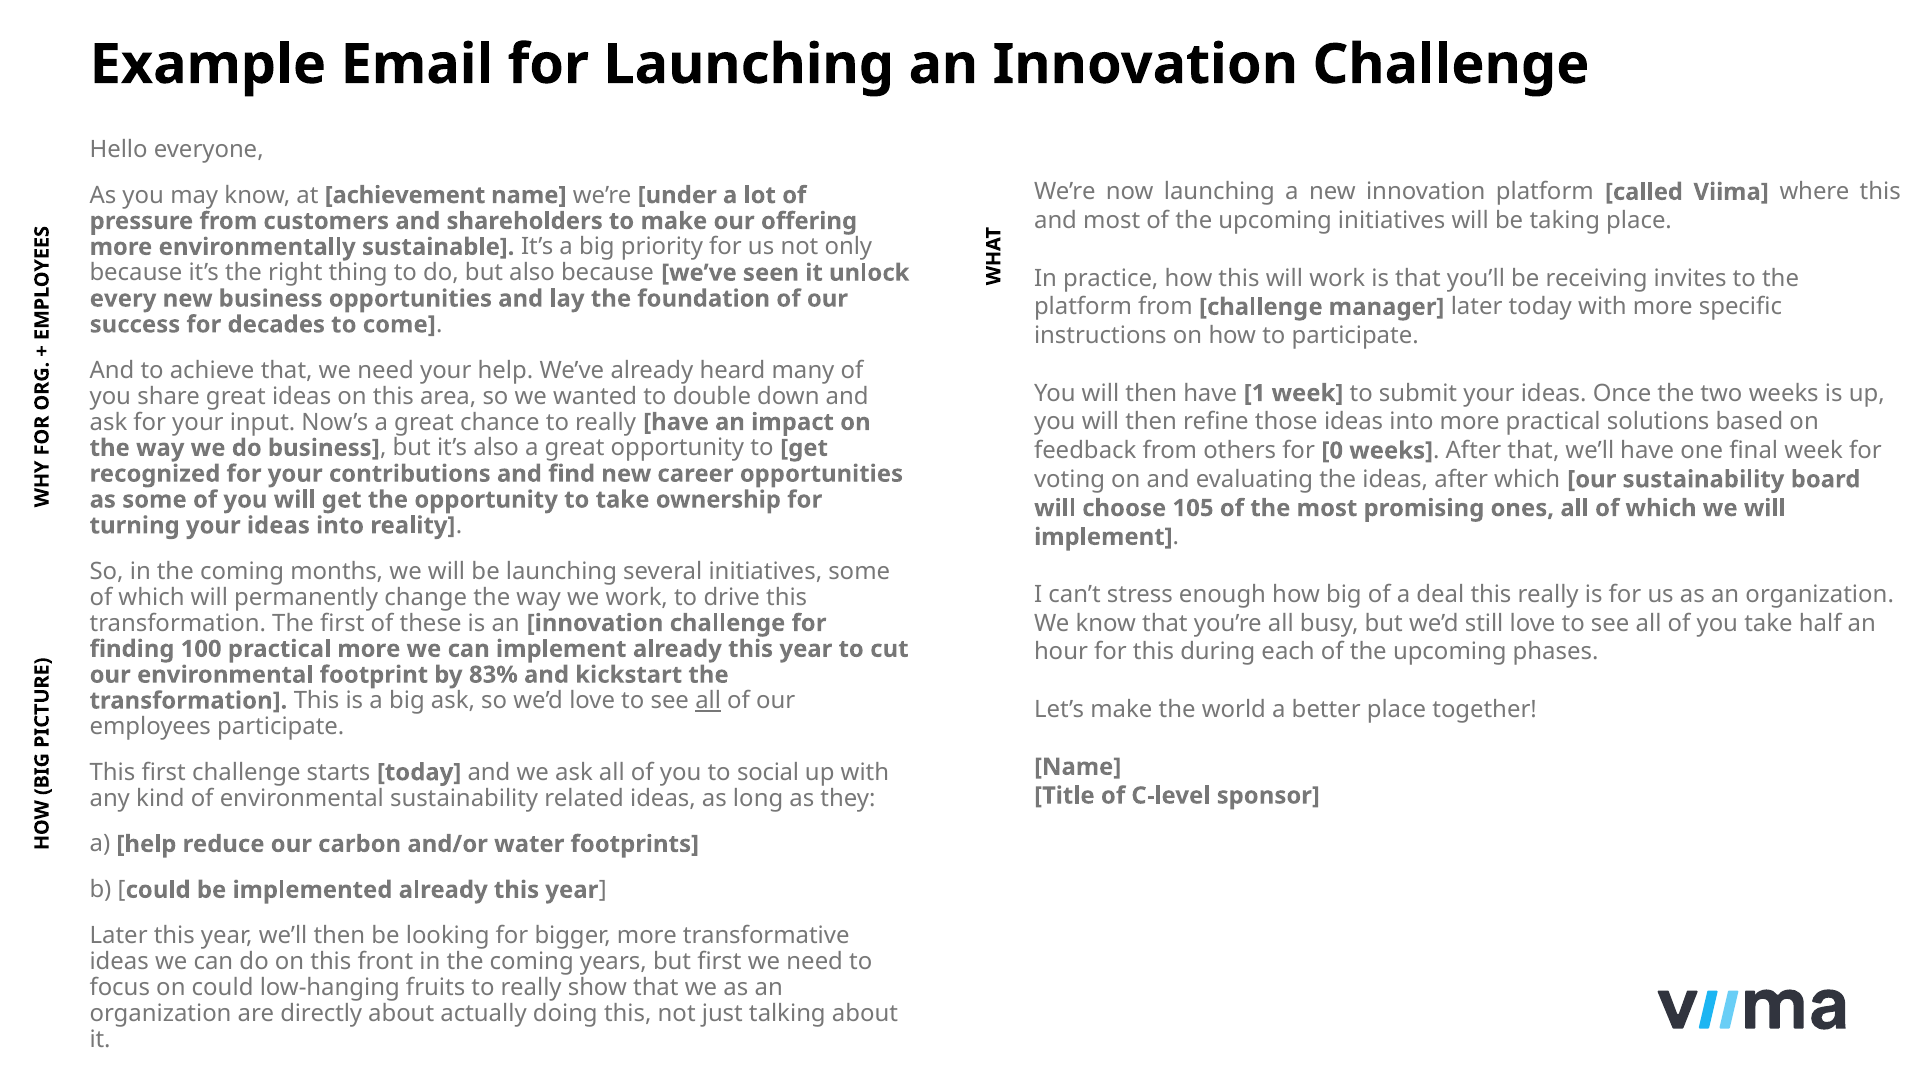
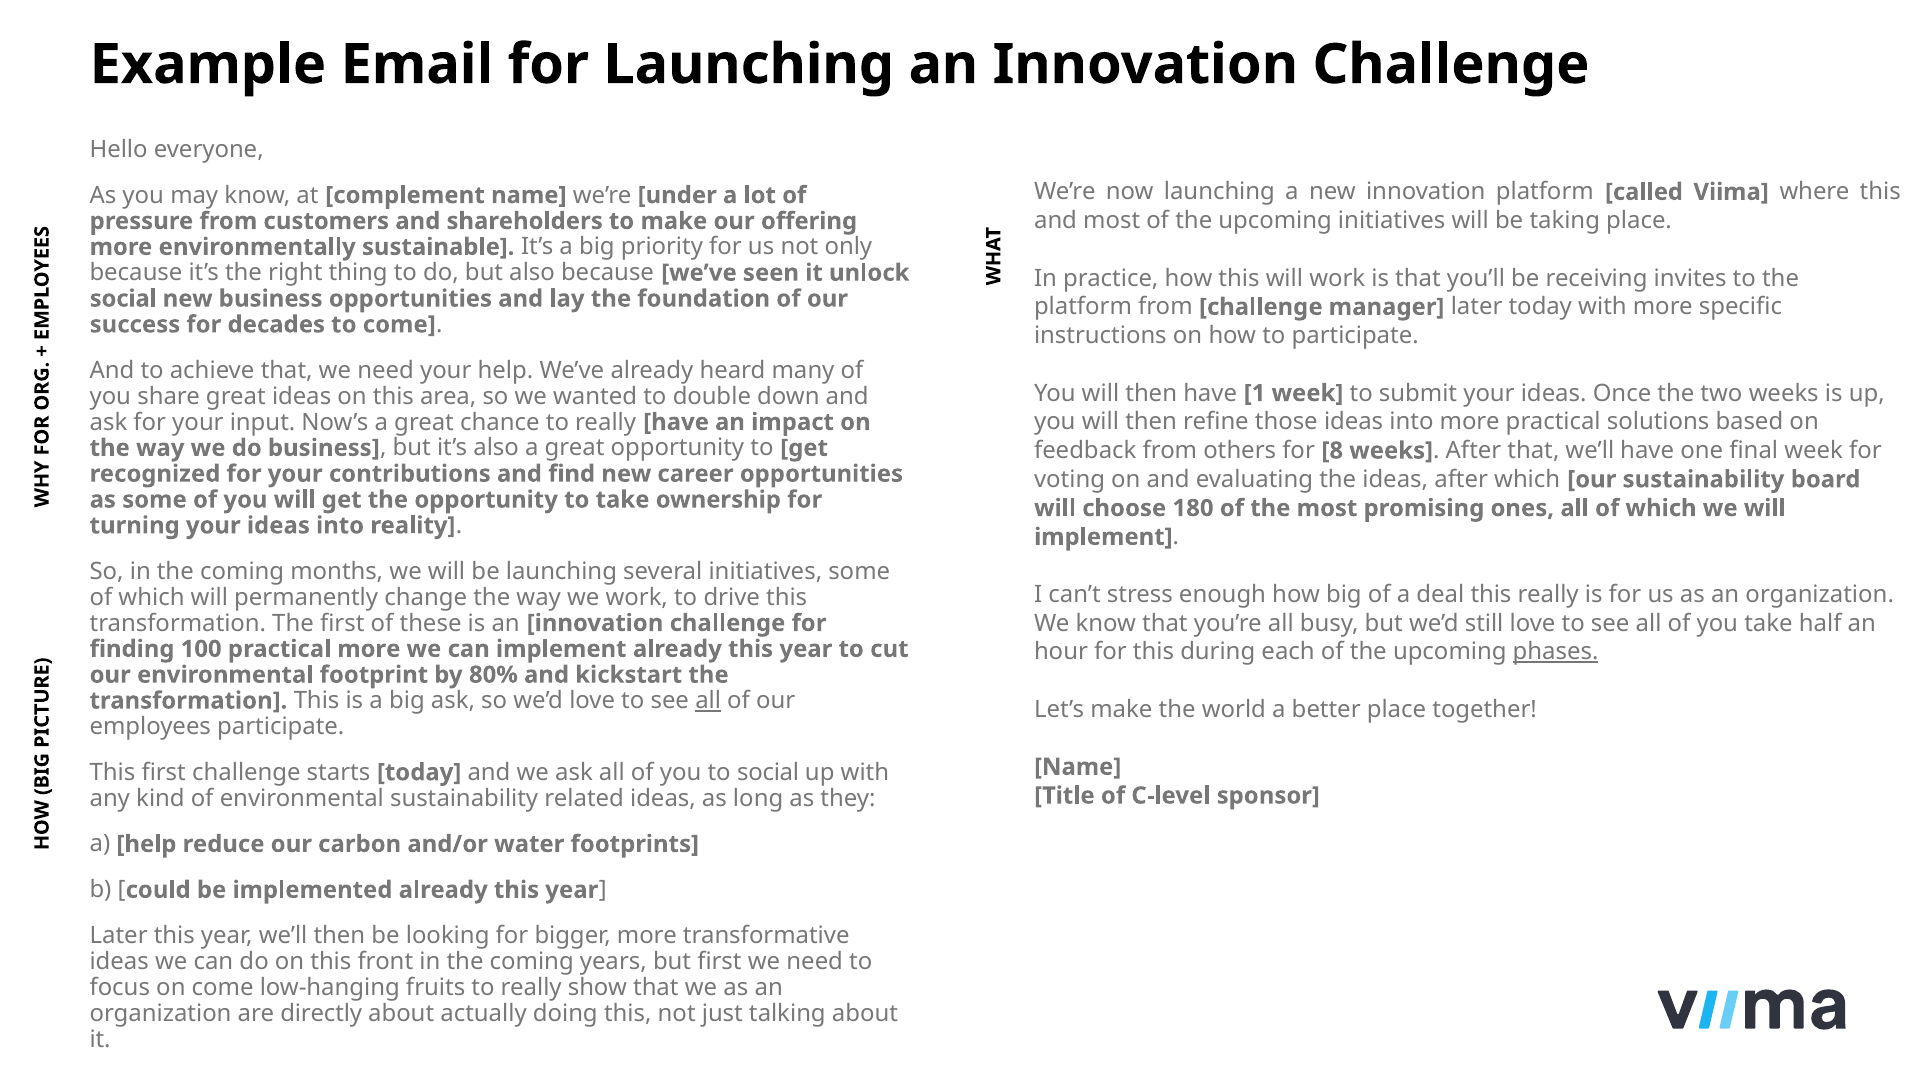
achievement: achievement -> complement
every at (123, 299): every -> social
0: 0 -> 8
105: 105 -> 180
phases underline: none -> present
83%: 83% -> 80%
on could: could -> come
